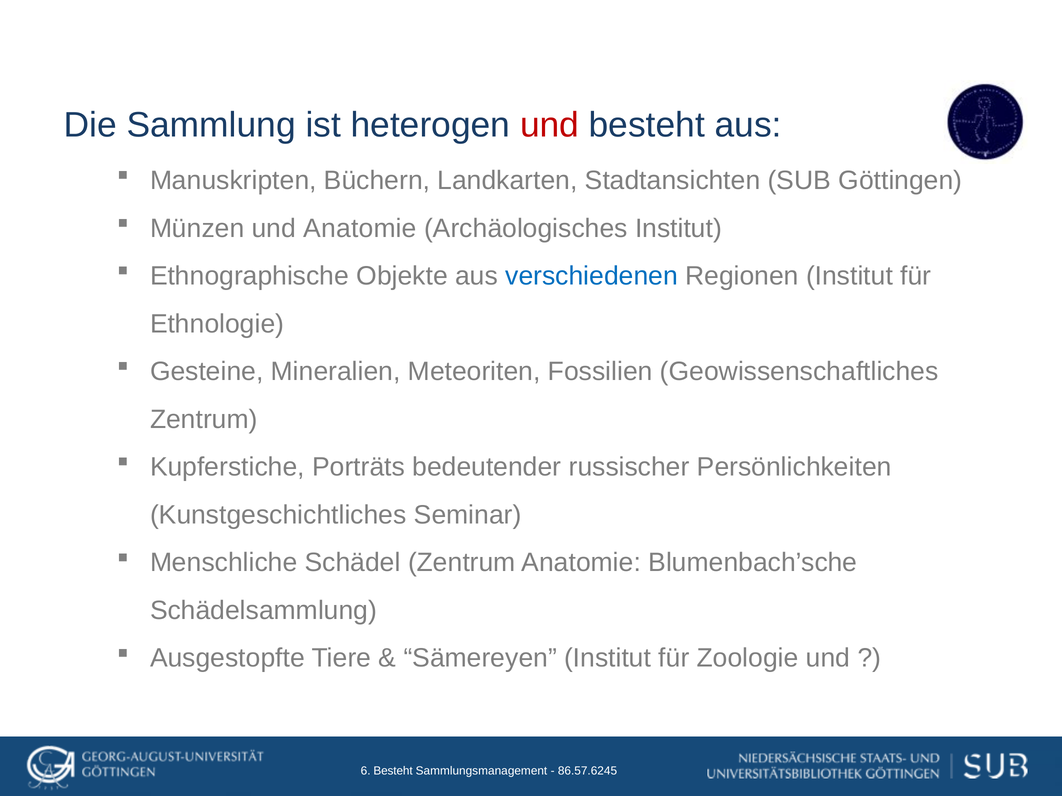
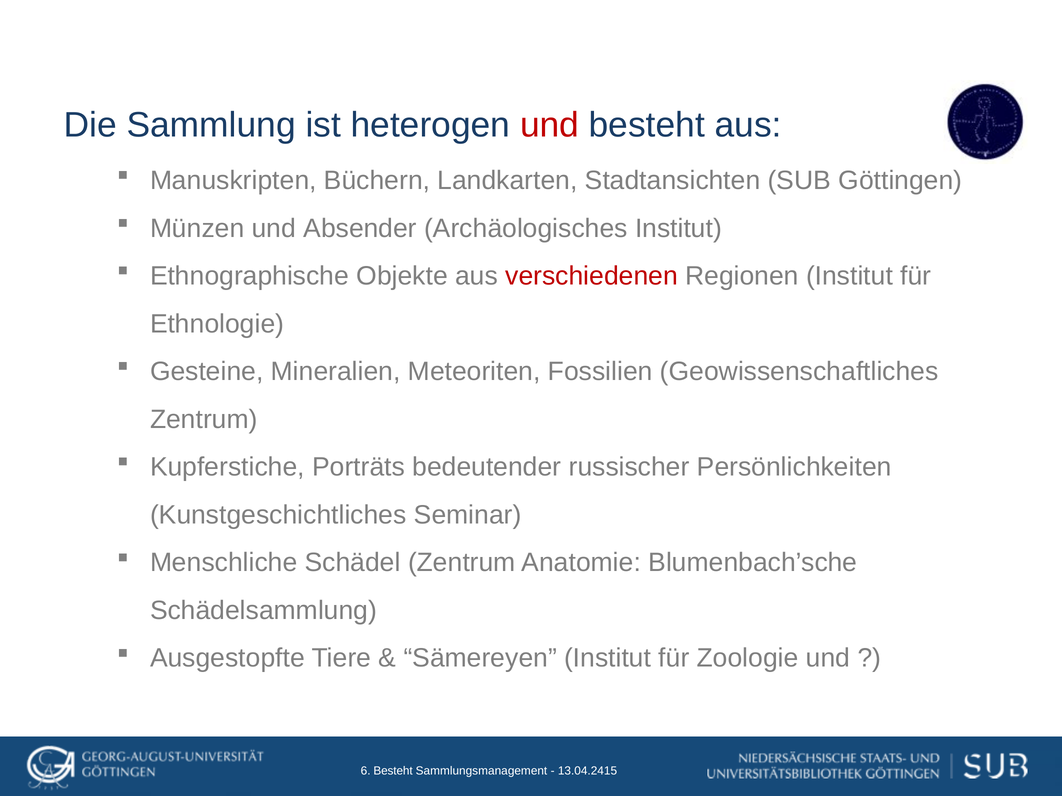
und Anatomie: Anatomie -> Absender
verschiedenen colour: blue -> red
86.57.6245: 86.57.6245 -> 13.04.2415
